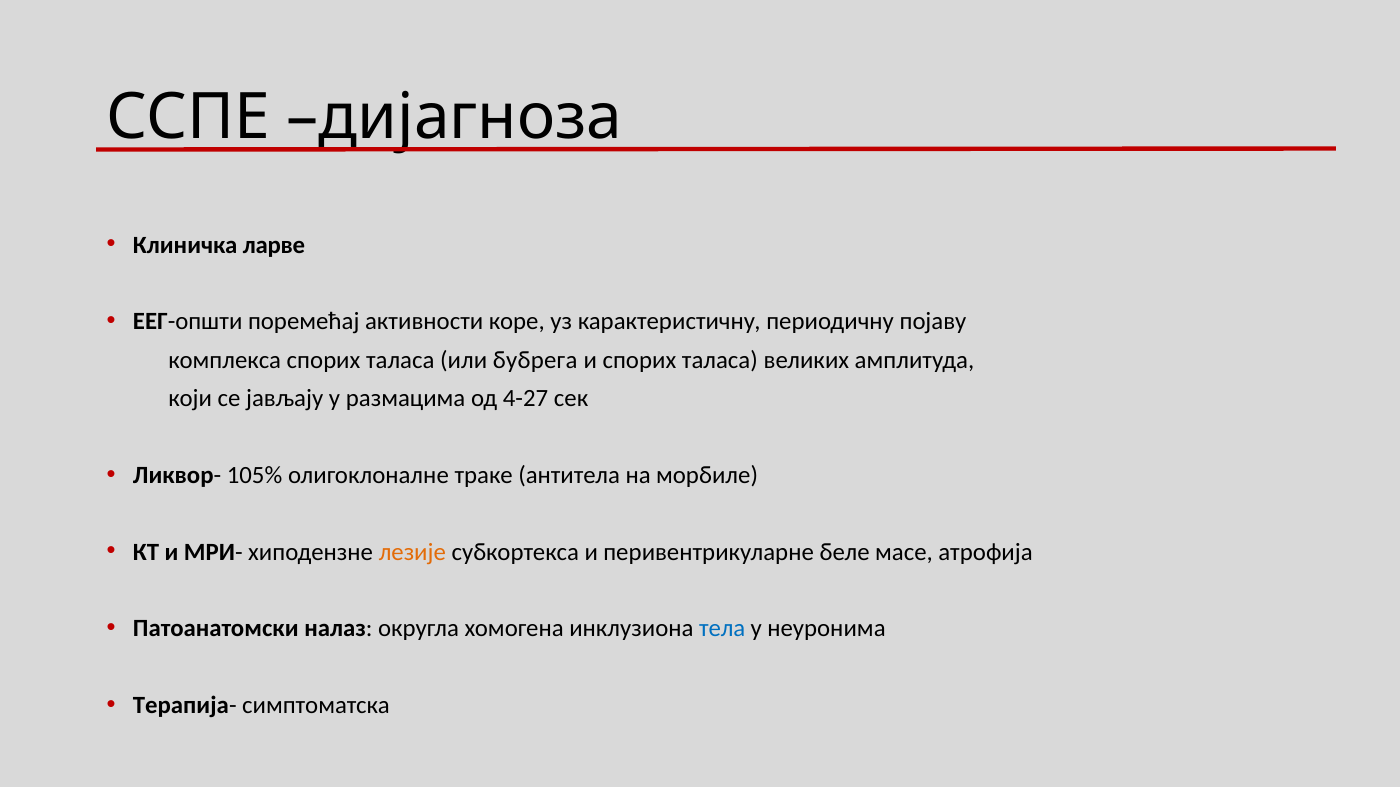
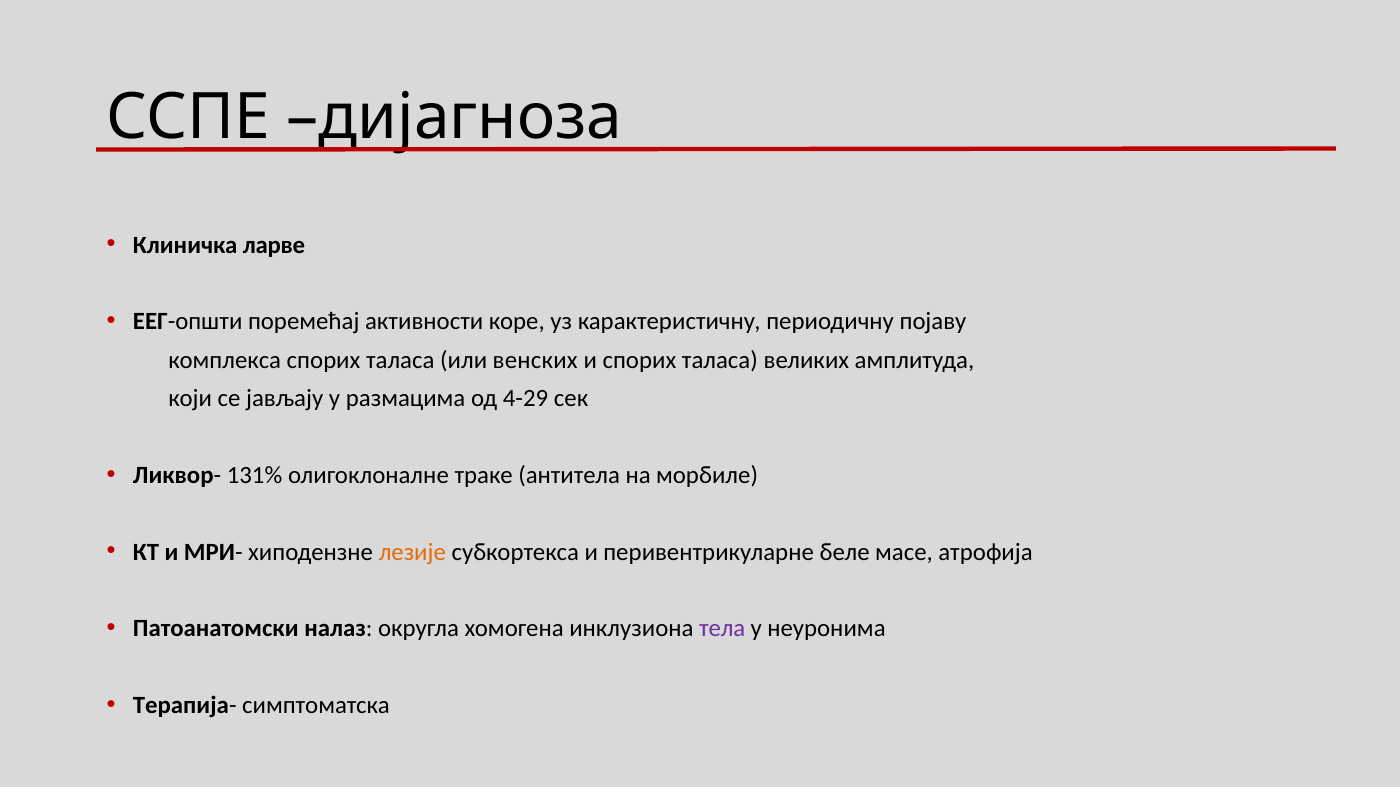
бубрега: бубрега -> венских
4-27: 4-27 -> 4-29
105%: 105% -> 131%
тела colour: blue -> purple
